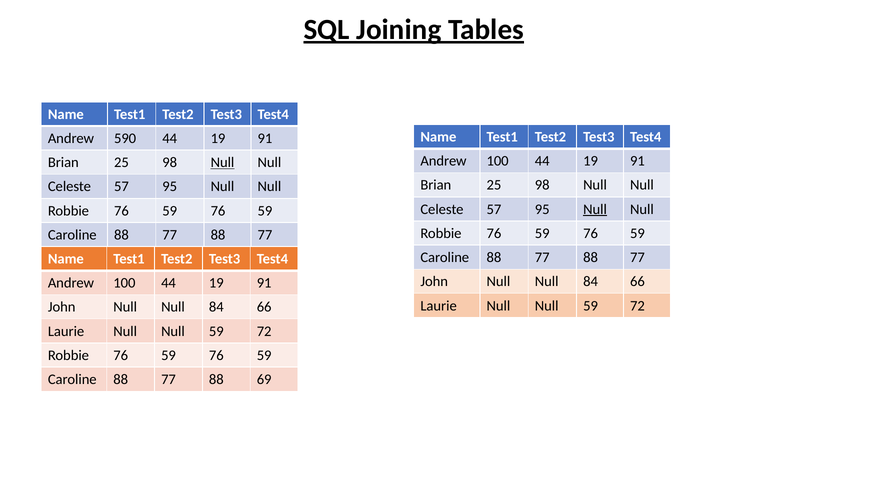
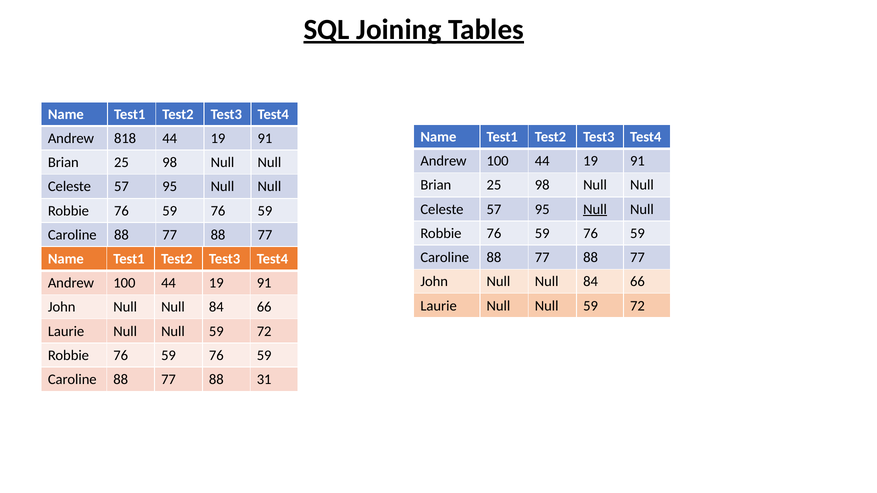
590: 590 -> 818
Null at (222, 163) underline: present -> none
69: 69 -> 31
